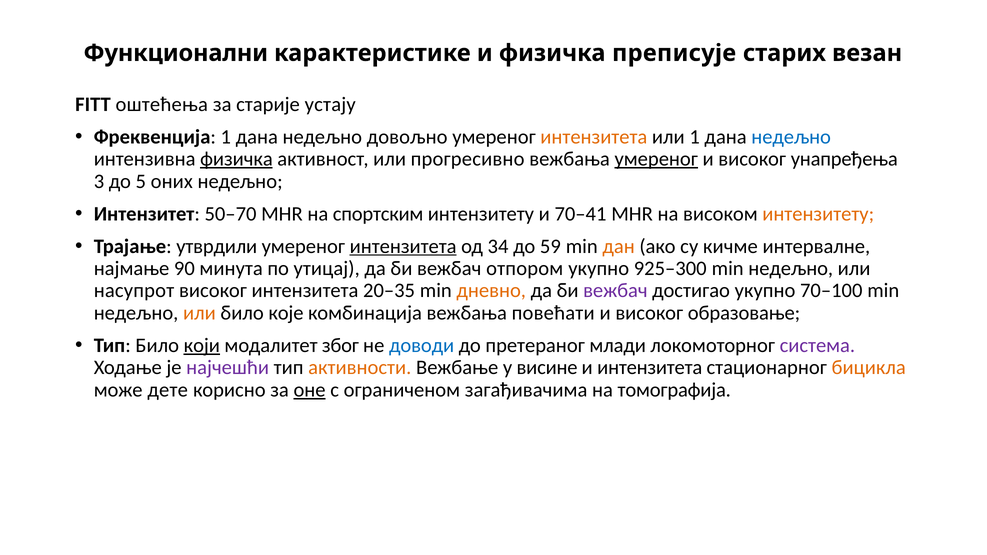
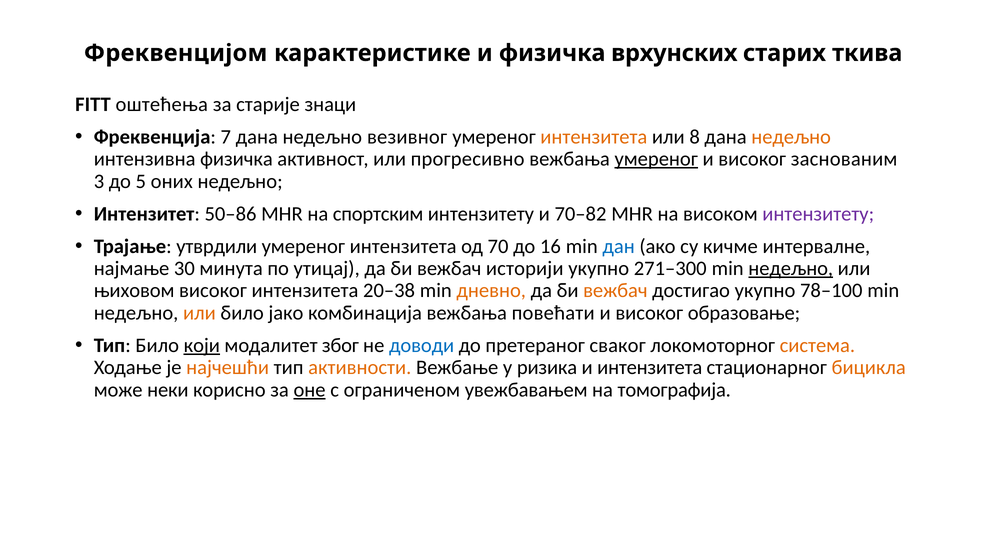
Функционални: Функционални -> Фреквенцијом
преписује: преписује -> врхунских
везан: везан -> ткива
устају: устају -> знаци
Фреквенција 1: 1 -> 7
довољно: довољно -> везивног
или 1: 1 -> 8
недељно at (791, 137) colour: blue -> orange
физичка at (236, 159) underline: present -> none
унапређења: унапређења -> заснованим
50–70: 50–70 -> 50–86
70–41: 70–41 -> 70–82
интензитету at (818, 214) colour: orange -> purple
интензитета at (403, 246) underline: present -> none
34: 34 -> 70
59: 59 -> 16
дан colour: orange -> blue
90: 90 -> 30
отпором: отпором -> историји
925–300: 925–300 -> 271–300
недељно at (791, 269) underline: none -> present
насупрот: насупрот -> њиховом
20–35: 20–35 -> 20–38
вежбач at (615, 291) colour: purple -> orange
70–100: 70–100 -> 78–100
које: које -> јако
млади: млади -> сваког
система colour: purple -> orange
најчешћи colour: purple -> orange
висине: висине -> ризика
дете: дете -> неки
загађивачима: загађивачима -> увежбавањем
